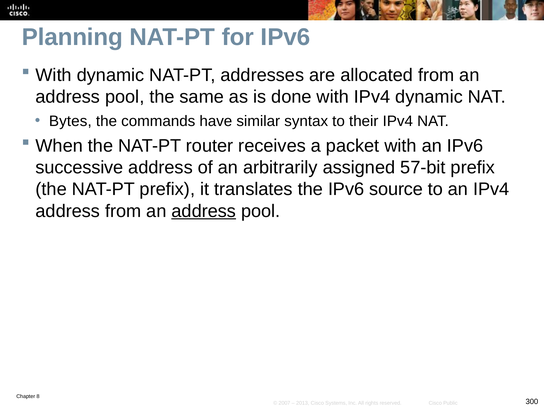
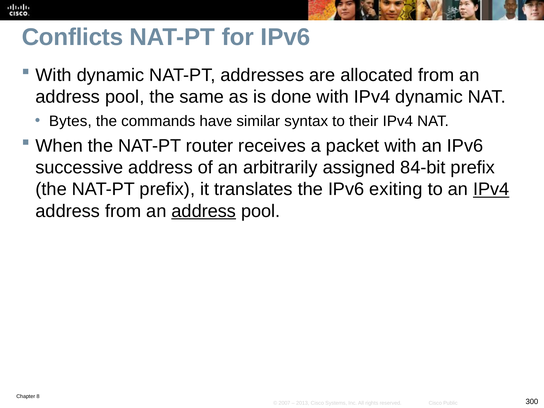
Planning: Planning -> Conflicts
57-bit: 57-bit -> 84-bit
source: source -> exiting
IPv4 at (491, 189) underline: none -> present
